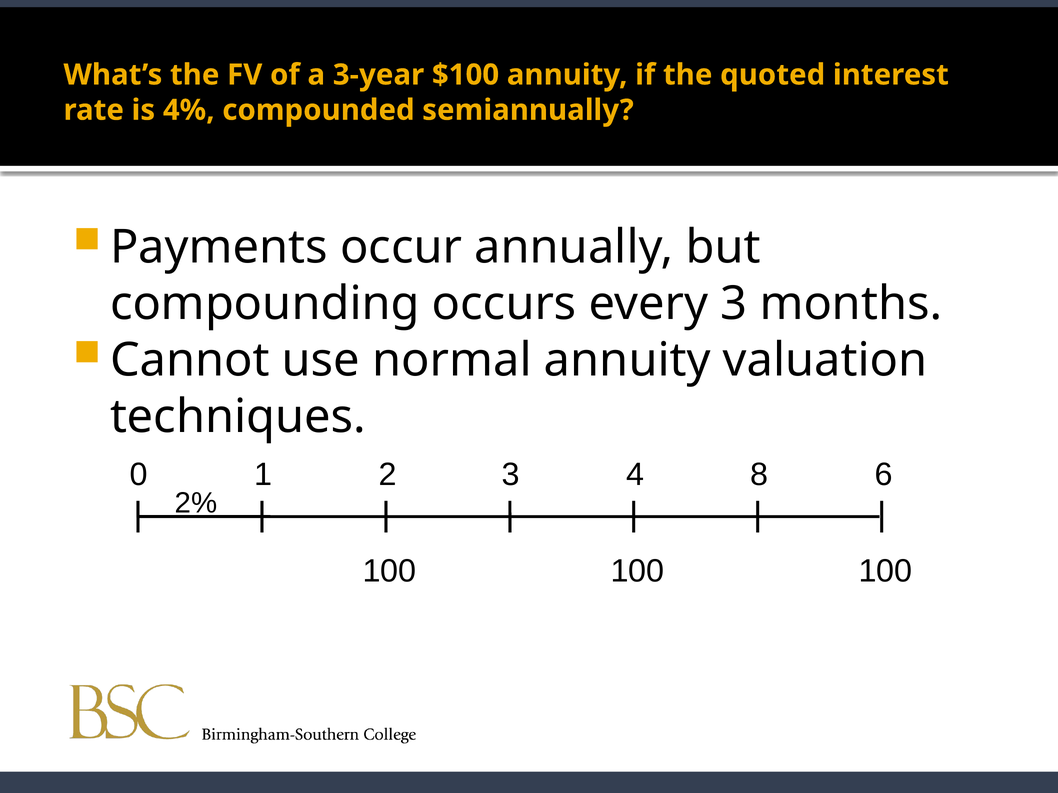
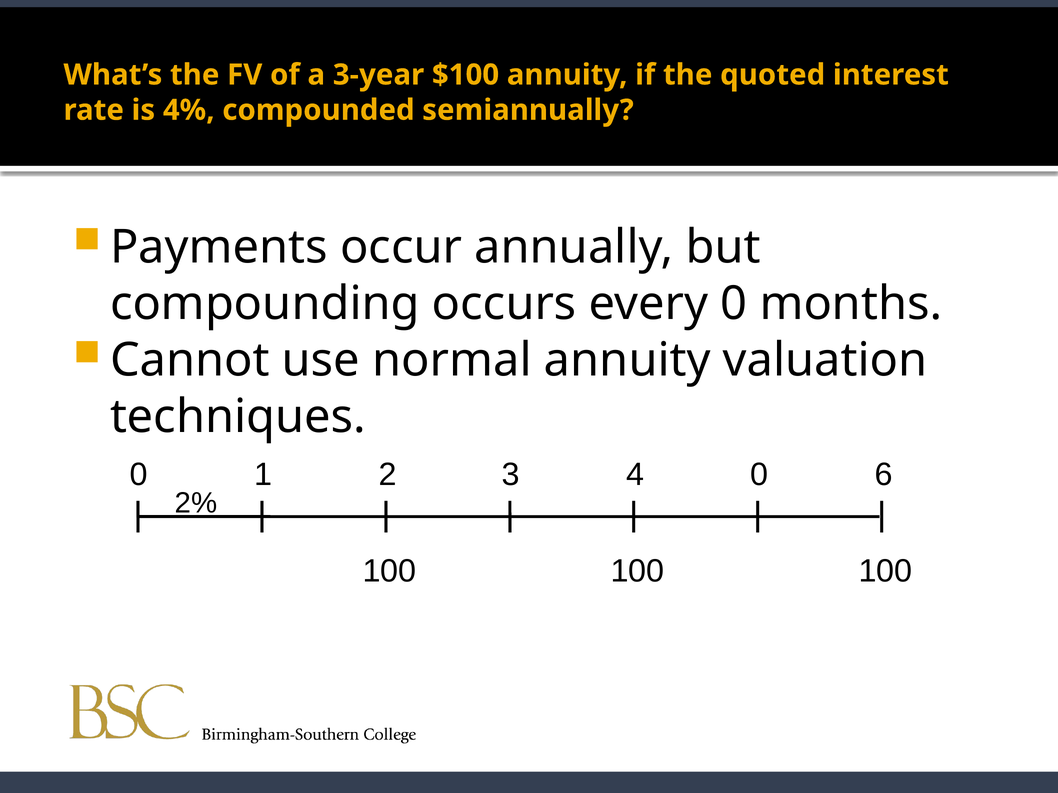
every 3: 3 -> 0
4 8: 8 -> 0
